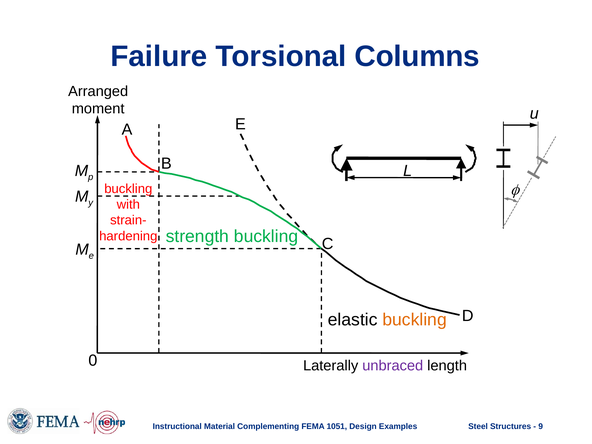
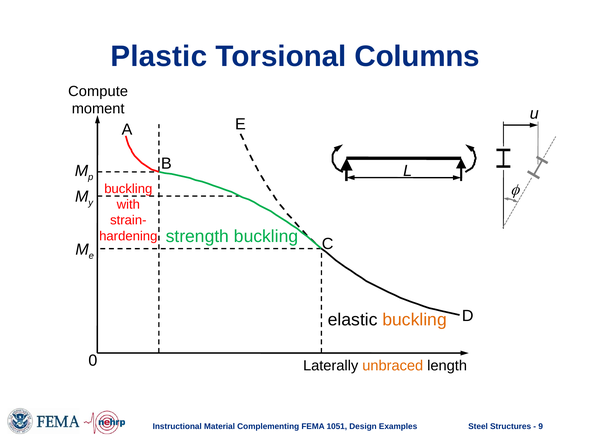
Failure: Failure -> Plastic
Arranged: Arranged -> Compute
unbraced colour: purple -> orange
